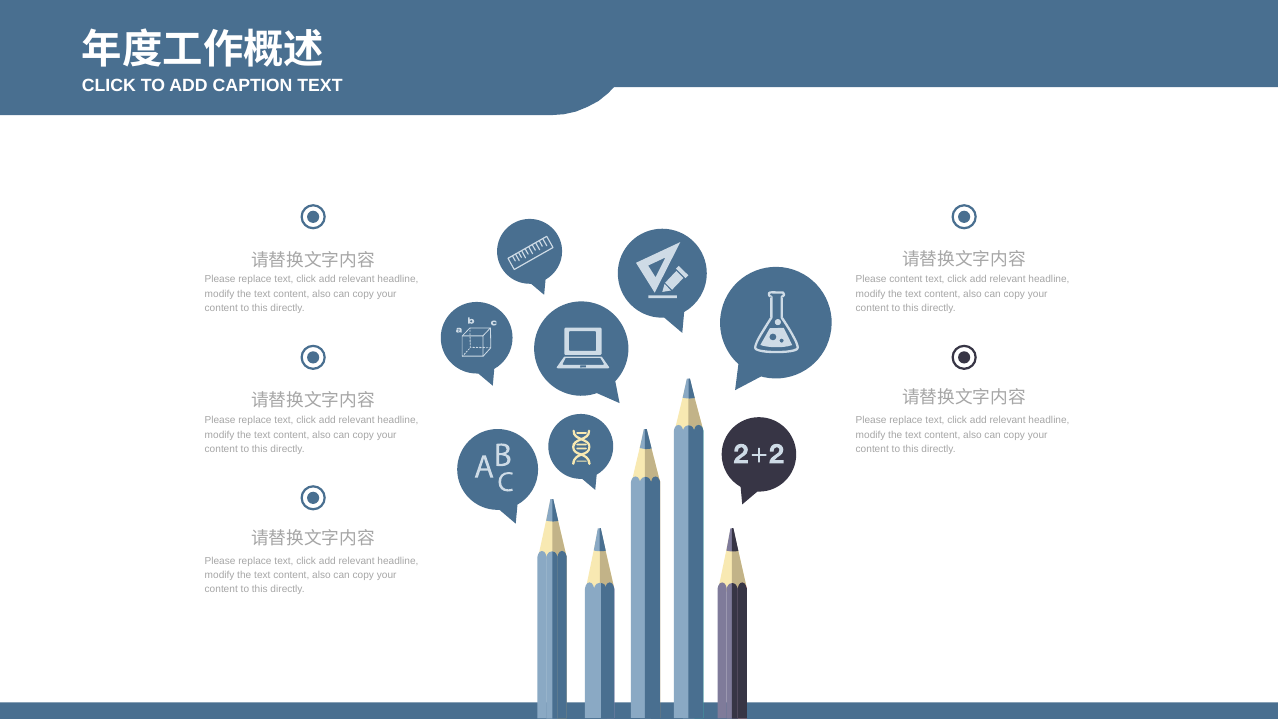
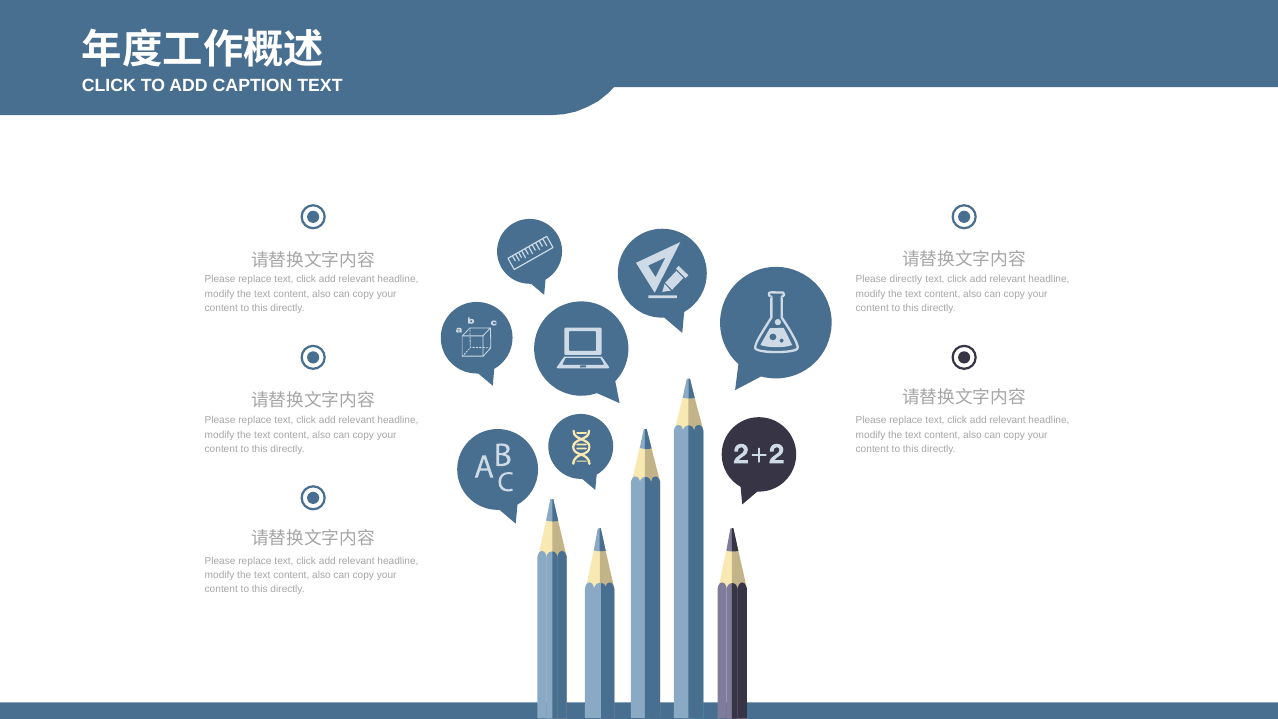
Please content: content -> directly
